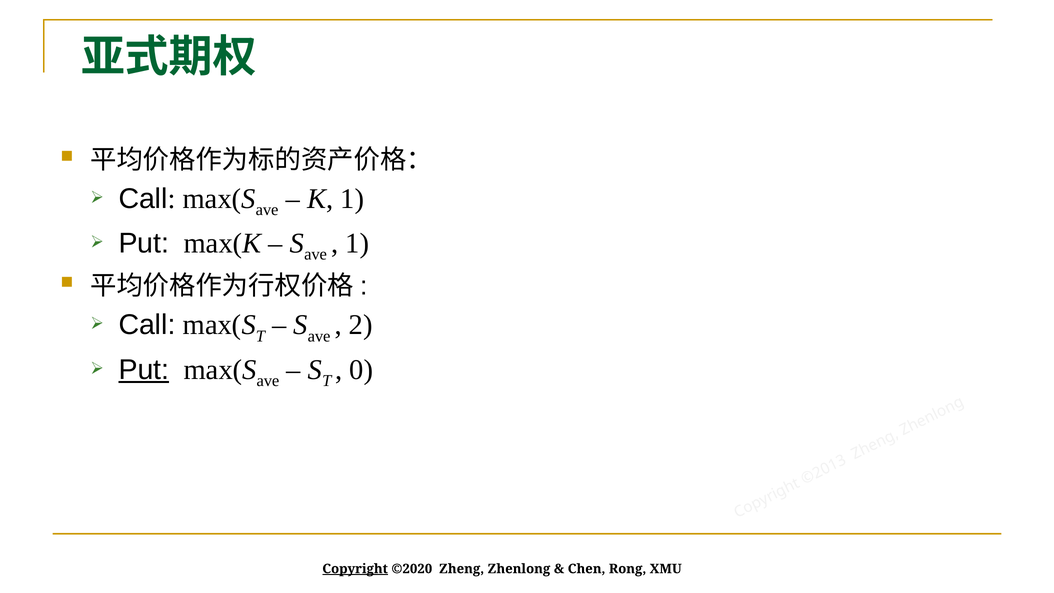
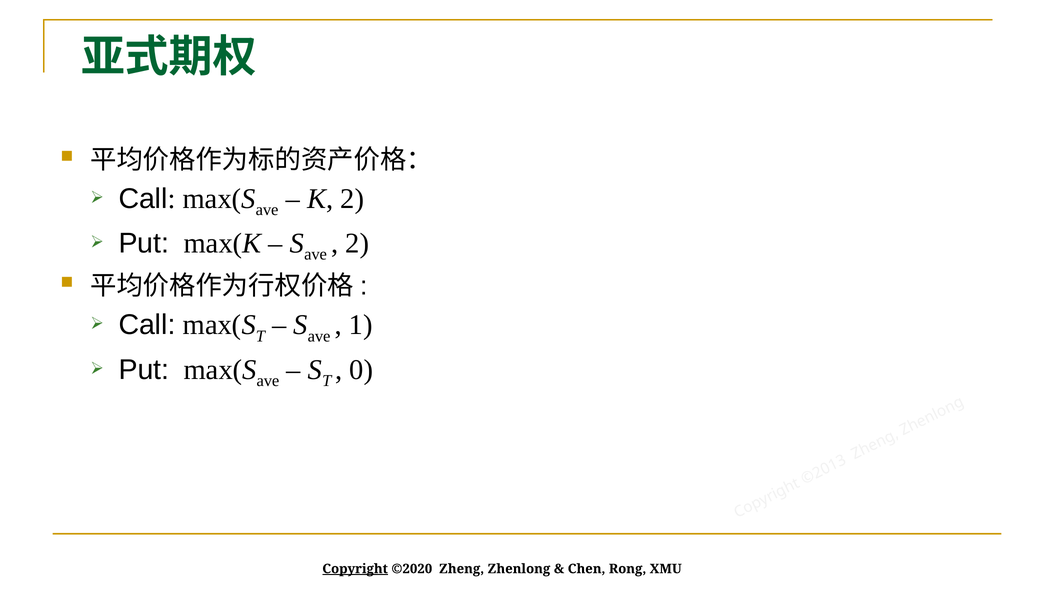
K 1: 1 -> 2
1 at (357, 243): 1 -> 2
2 at (361, 325): 2 -> 1
Put at (144, 370) underline: present -> none
